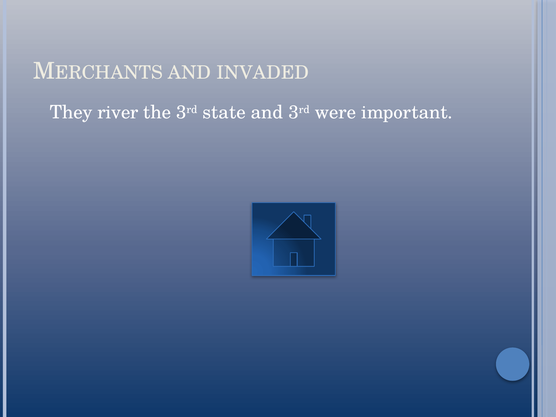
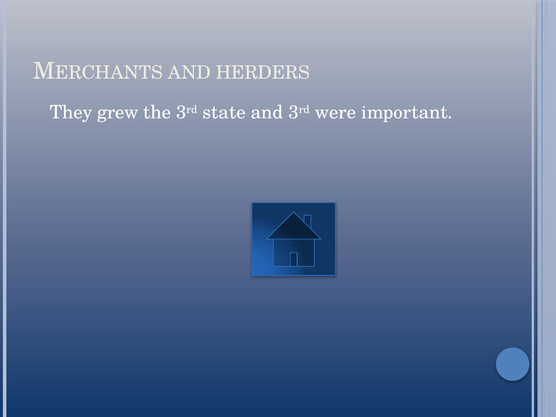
INVADED: INVADED -> HERDERS
river: river -> grew
